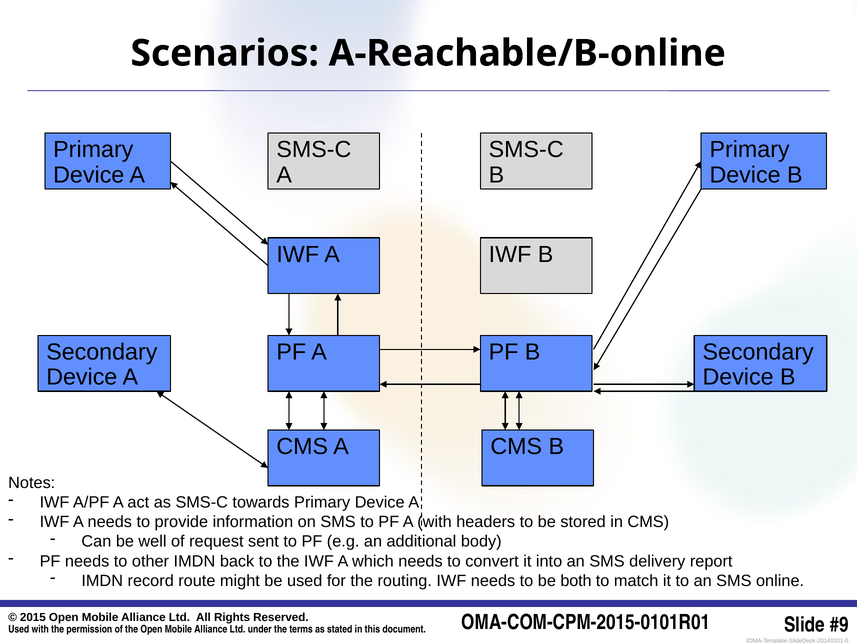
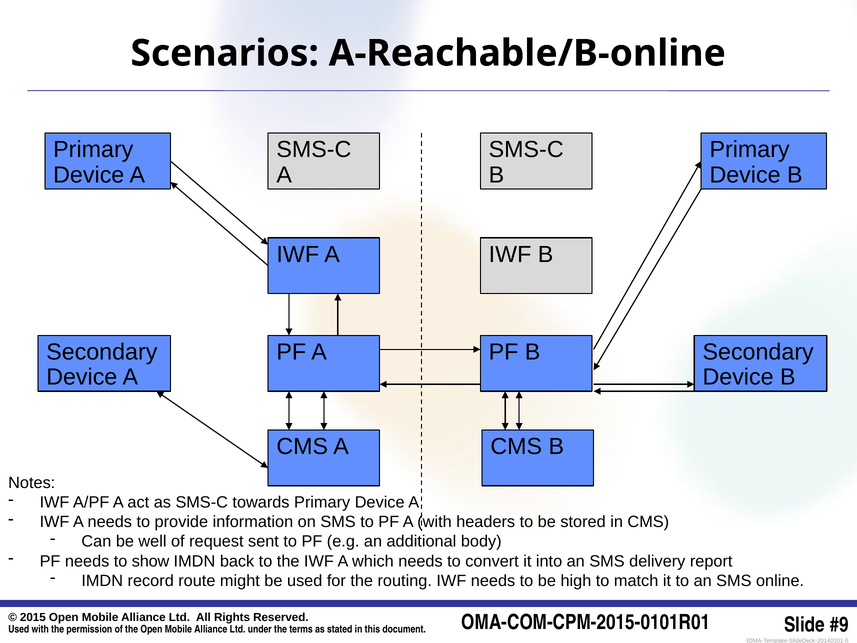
other: other -> show
both: both -> high
